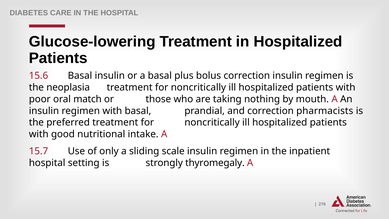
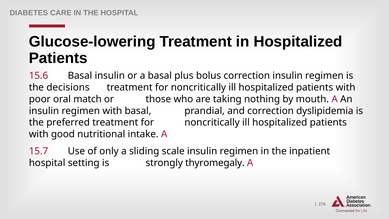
neoplasia: neoplasia -> decisions
pharmacists: pharmacists -> dyslipidemia
